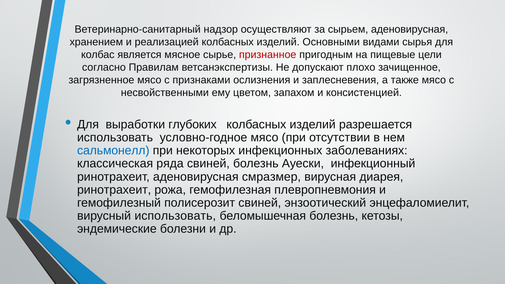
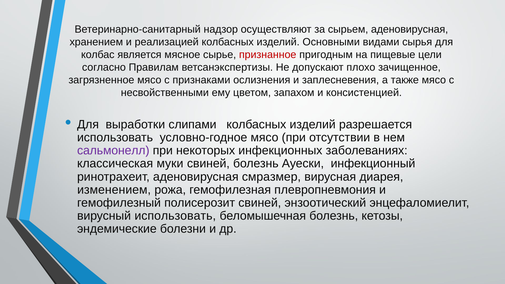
глубоких: глубоких -> слипами
сальмонелл colour: blue -> purple
ряда: ряда -> муки
ринотрахеит at (114, 190): ринотрахеит -> изменением
